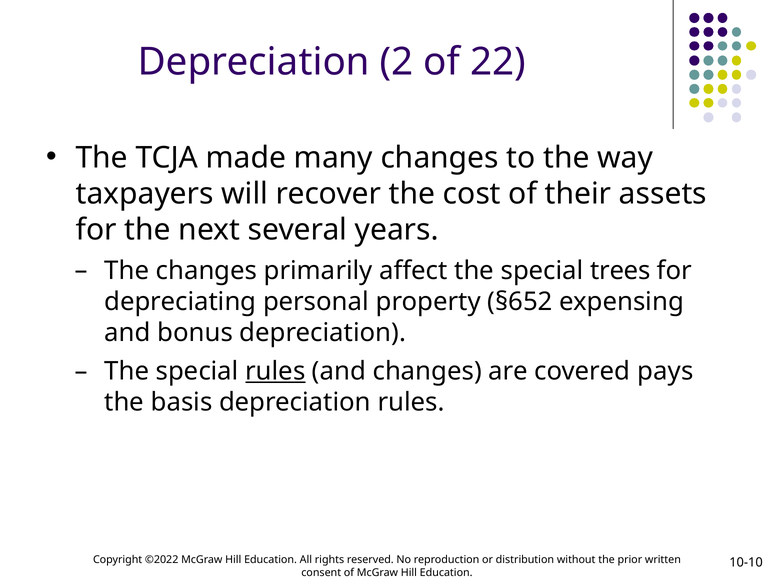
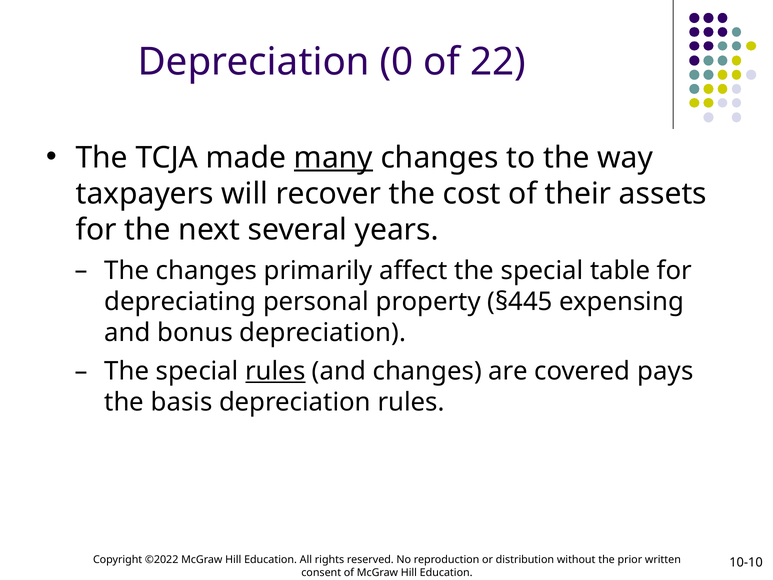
2: 2 -> 0
many underline: none -> present
trees: trees -> table
§652: §652 -> §445
